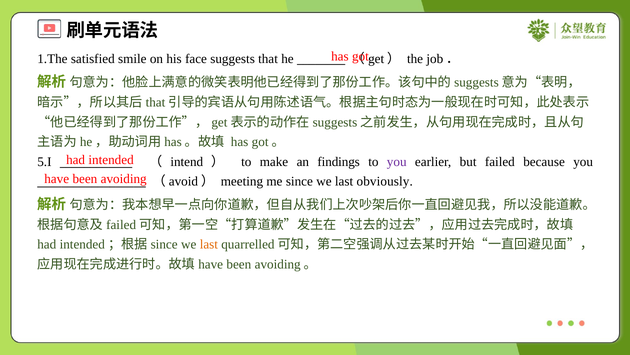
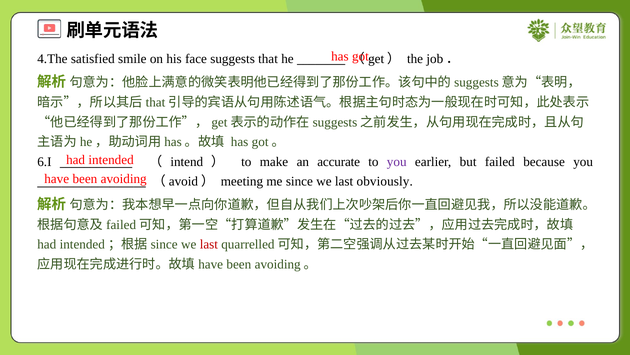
1.The: 1.The -> 4.The
5.I: 5.I -> 6.I
findings: findings -> accurate
last at (209, 244) colour: orange -> red
